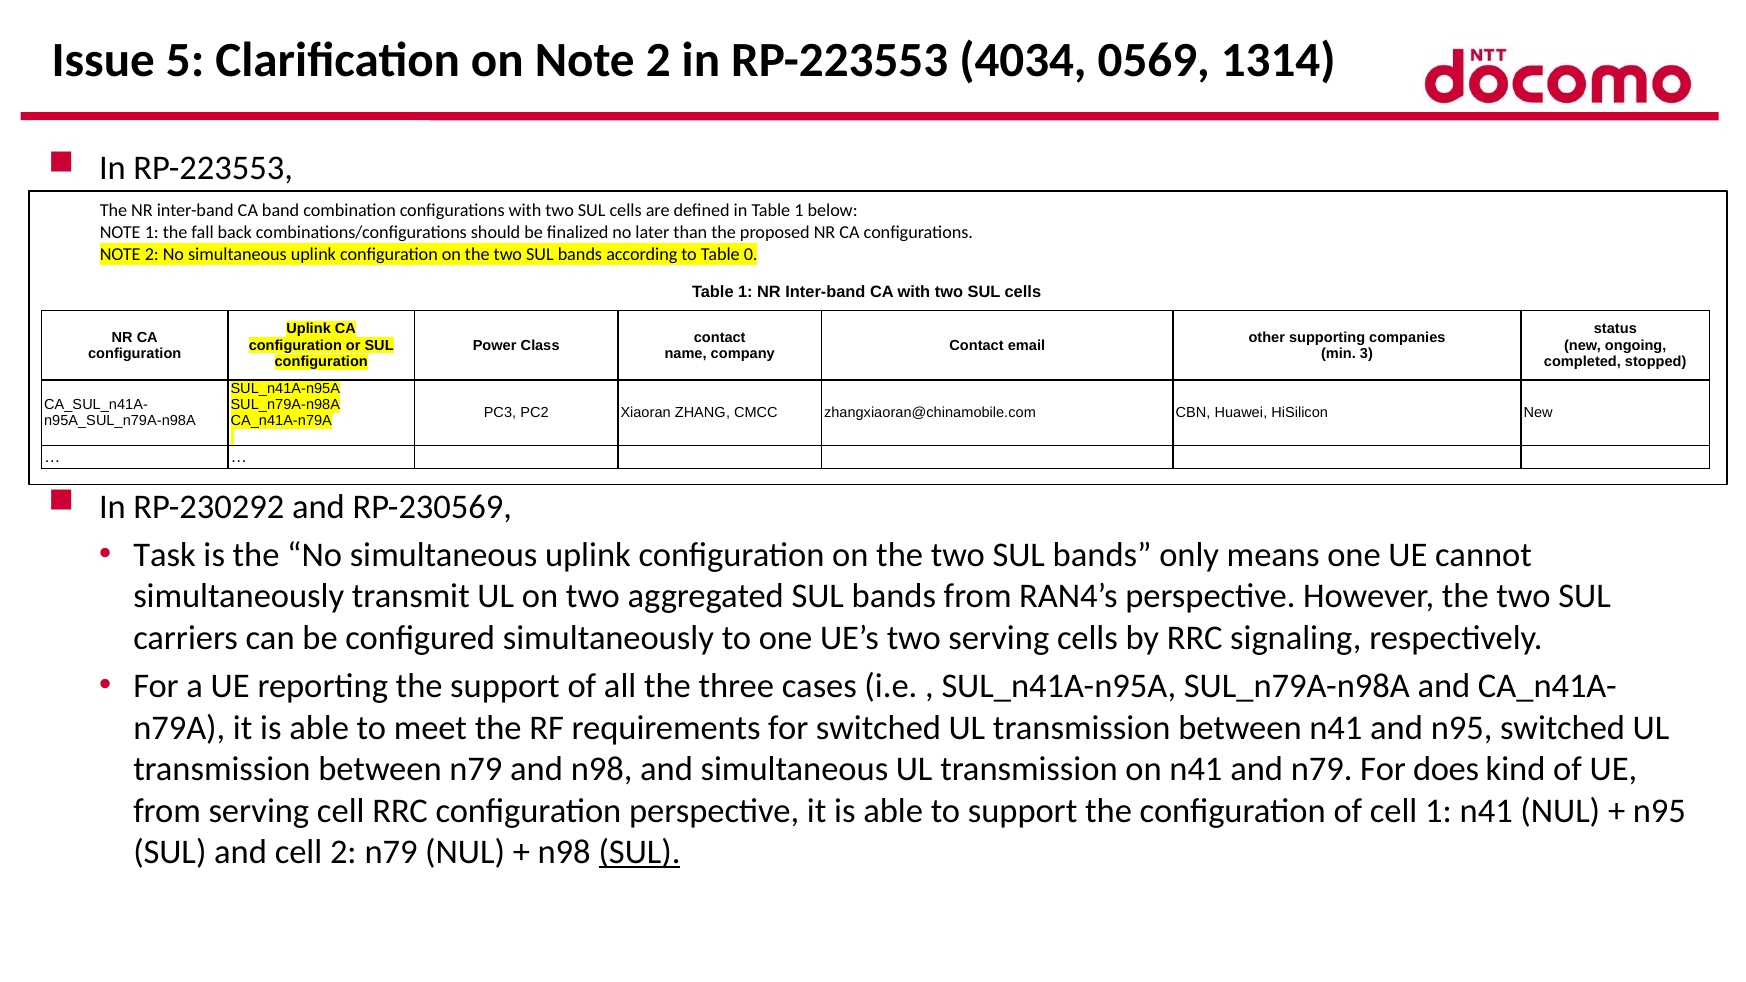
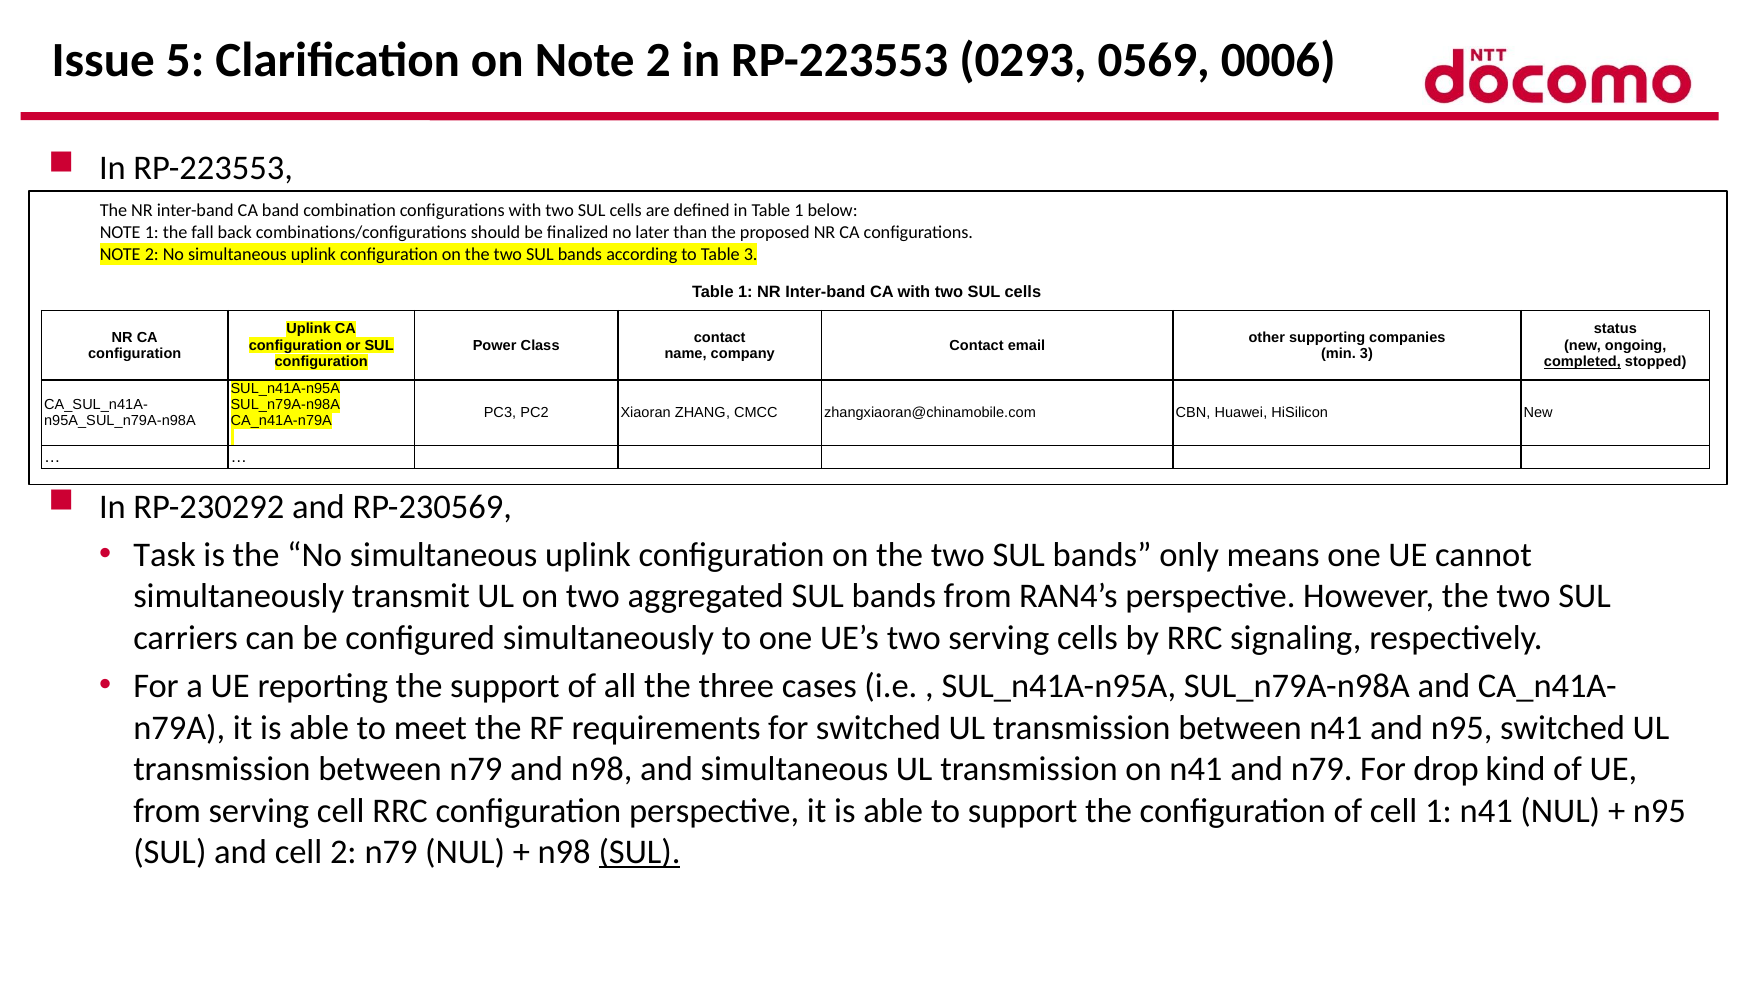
4034: 4034 -> 0293
1314: 1314 -> 0006
Table 0: 0 -> 3
completed underline: none -> present
does: does -> drop
